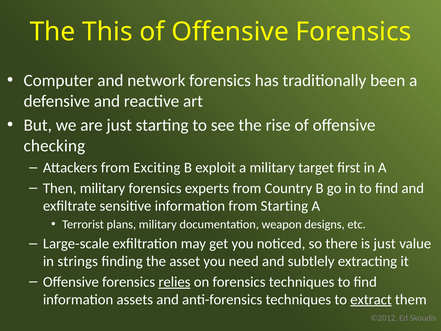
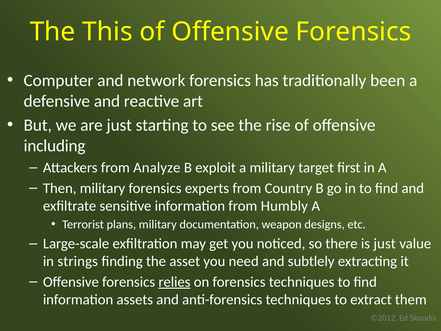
checking: checking -> including
Exciting: Exciting -> Analyze
from Starting: Starting -> Humbly
extract underline: present -> none
